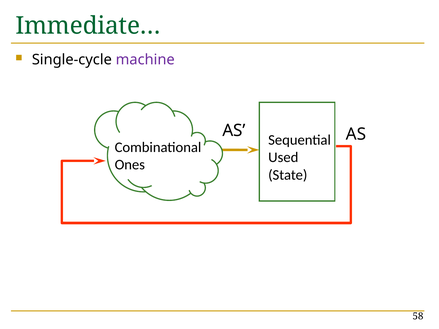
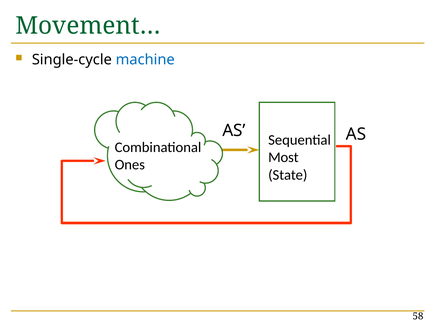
Immediate…: Immediate… -> Movement…
machine colour: purple -> blue
Used: Used -> Most
